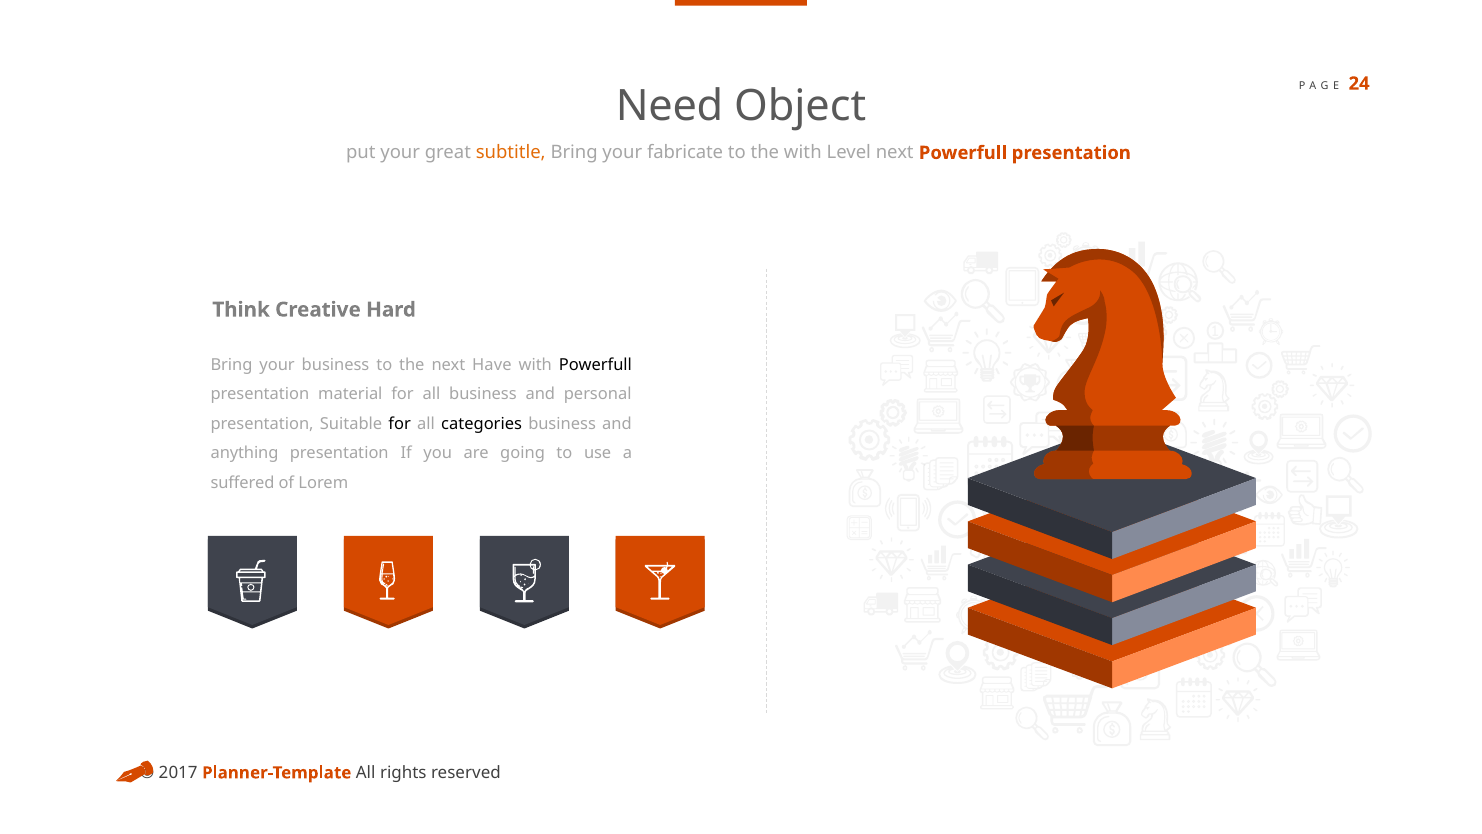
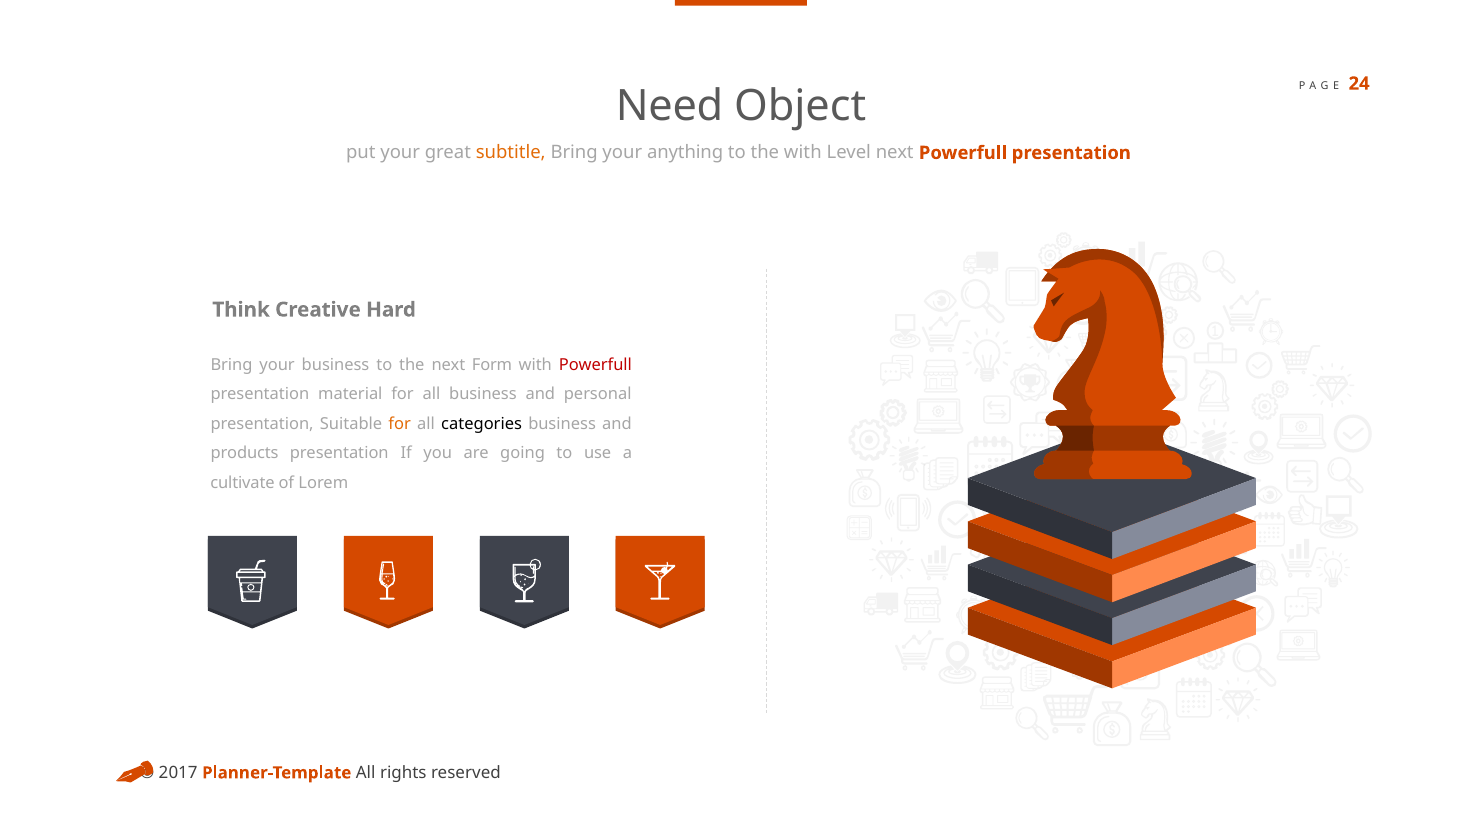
fabricate: fabricate -> anything
Have: Have -> Form
Powerfull at (595, 364) colour: black -> red
for at (400, 424) colour: black -> orange
anything: anything -> products
suffered: suffered -> cultivate
